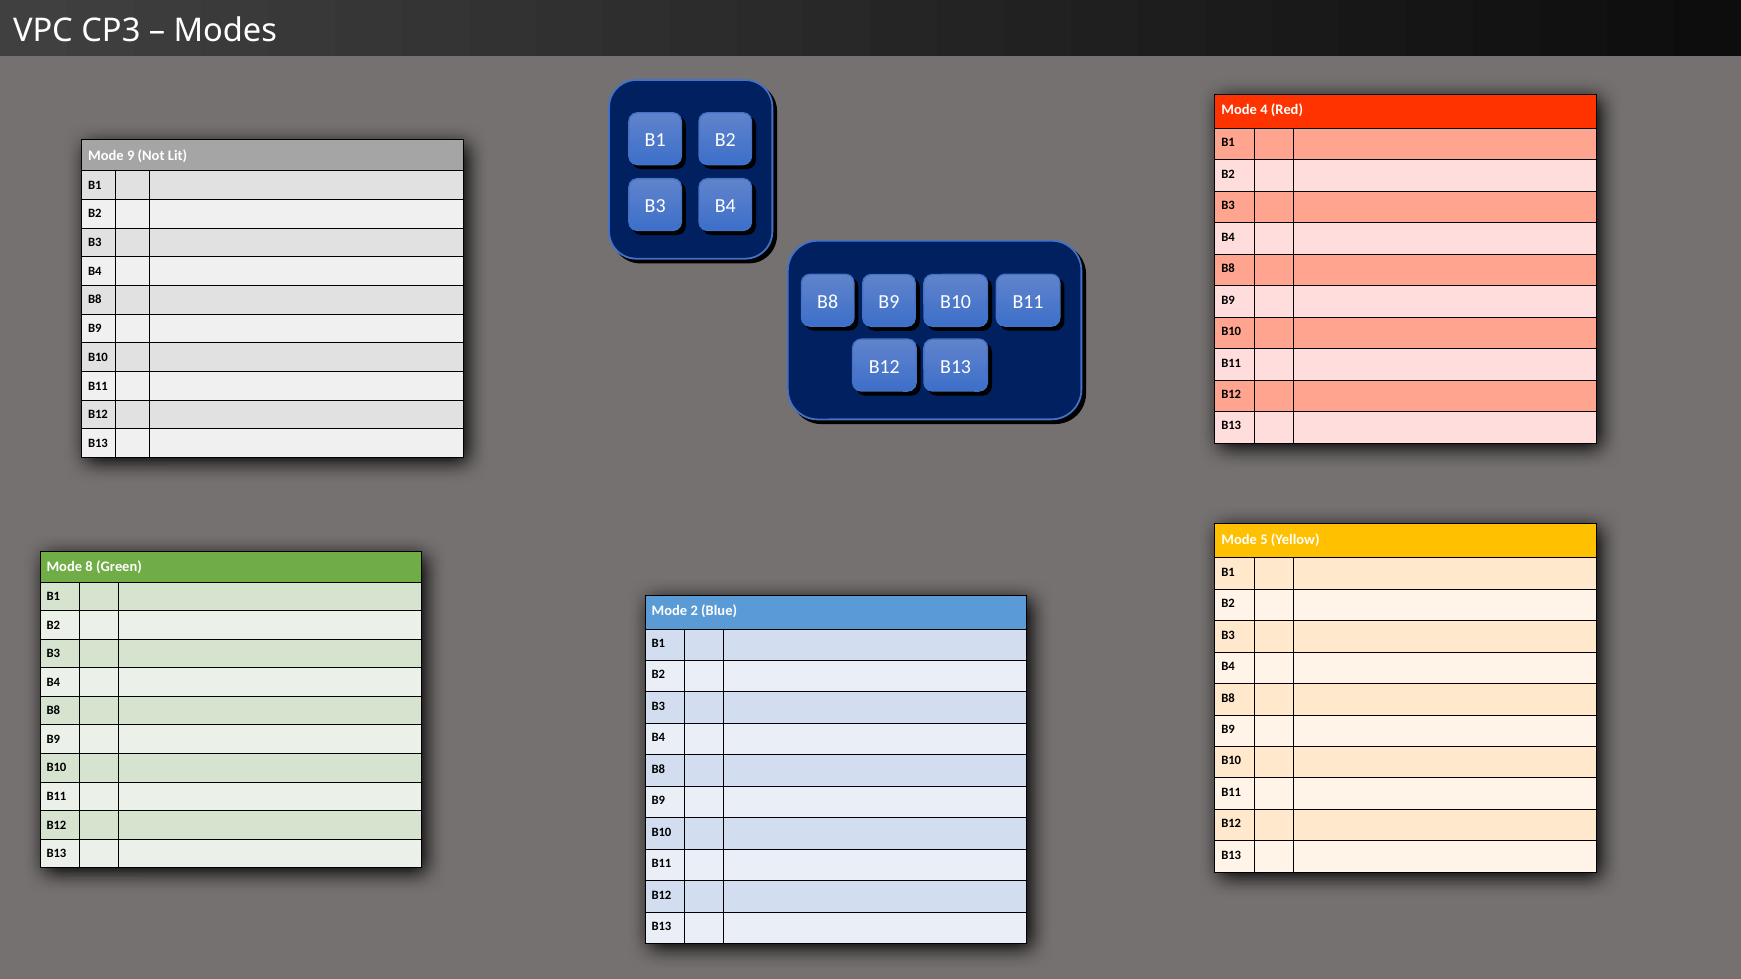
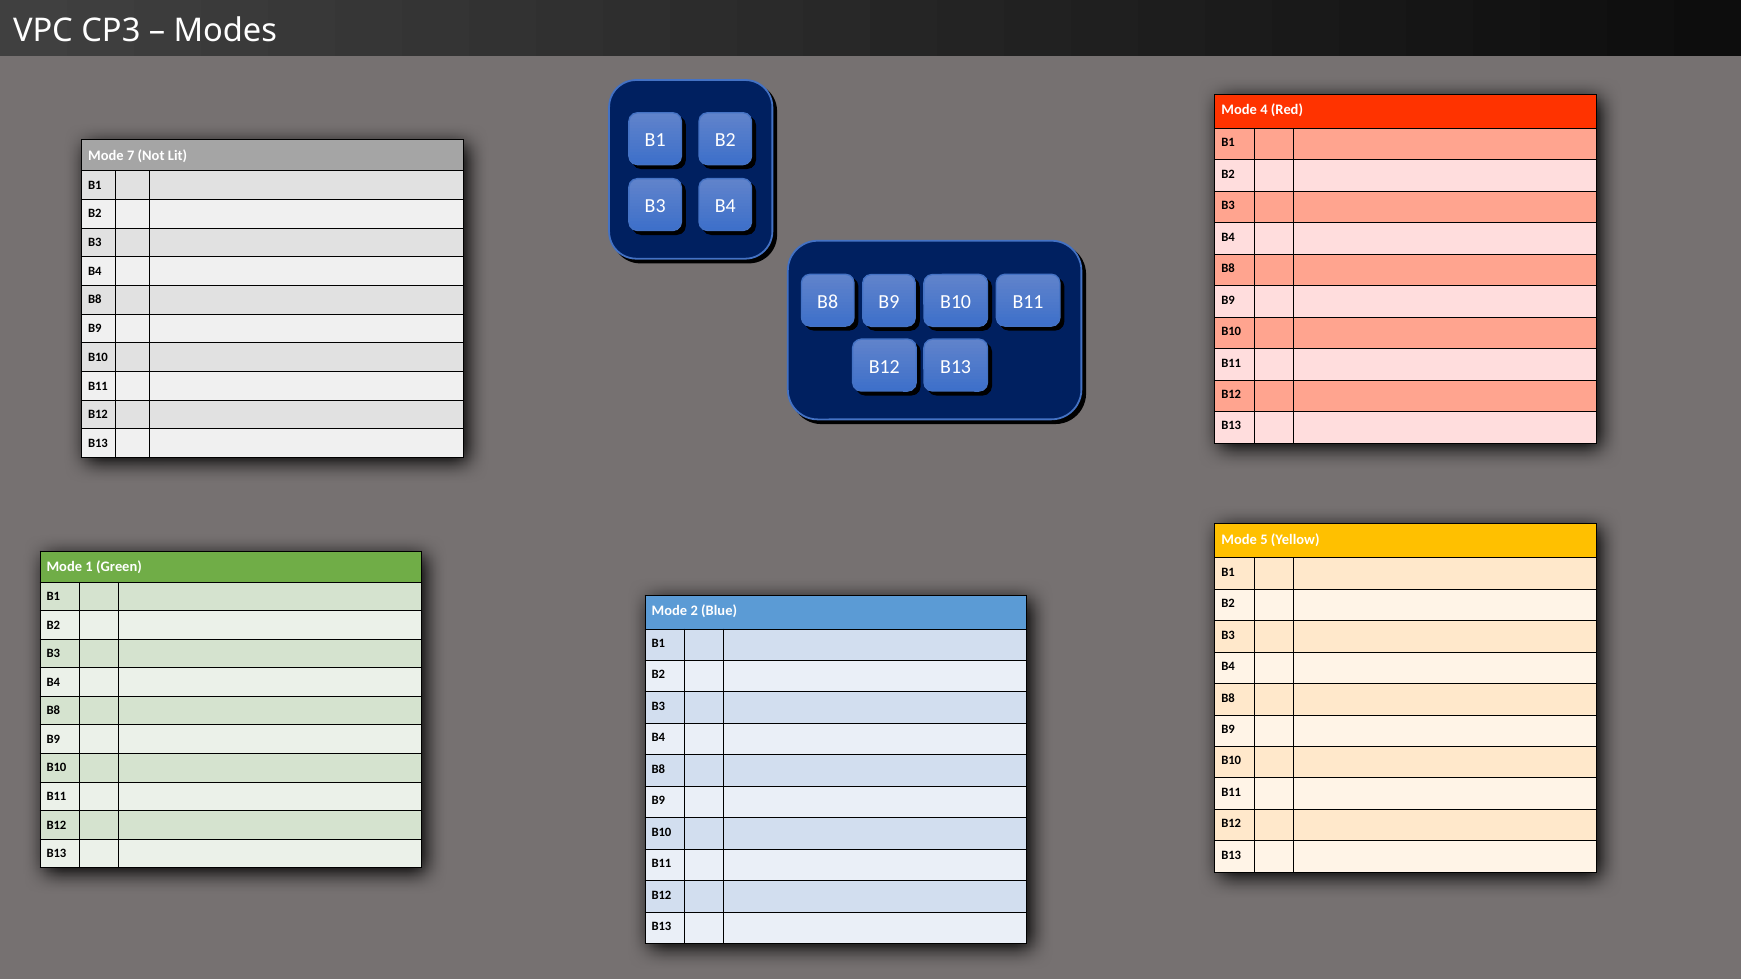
9: 9 -> 7
8: 8 -> 1
